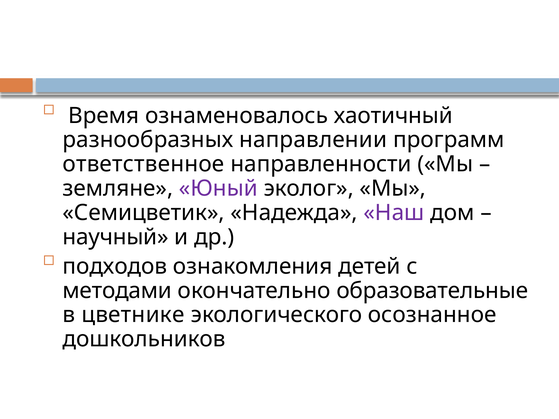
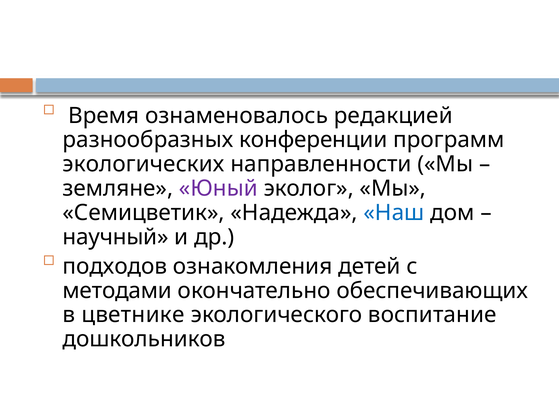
хаотичный: хаотичный -> редакцией
направлении: направлении -> конференции
ответственное: ответственное -> экологических
Наш colour: purple -> blue
образовательные: образовательные -> обеспечивающих
осознанное: осознанное -> воспитание
